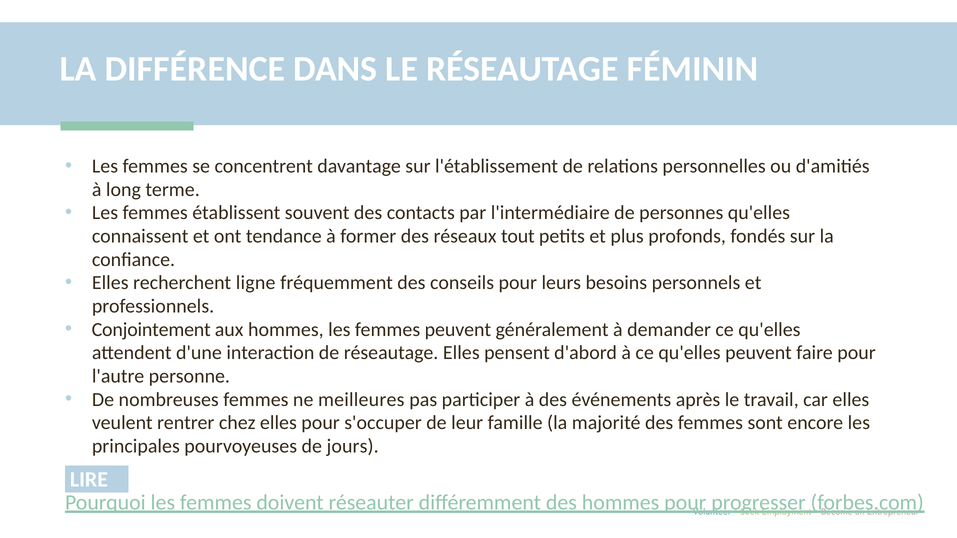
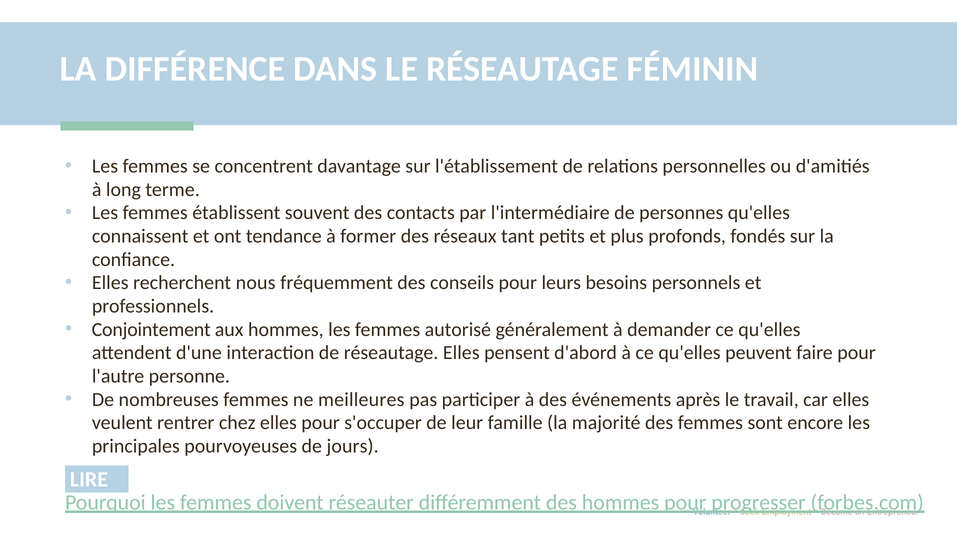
tout: tout -> tant
ligne: ligne -> nous
femmes peuvent: peuvent -> autorisé
